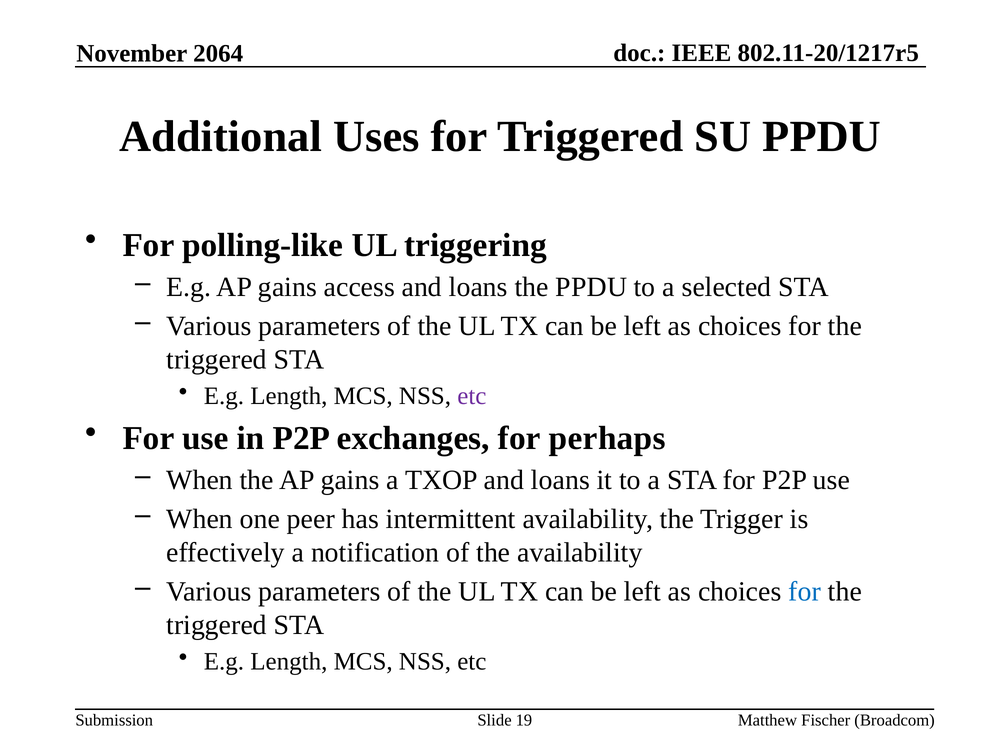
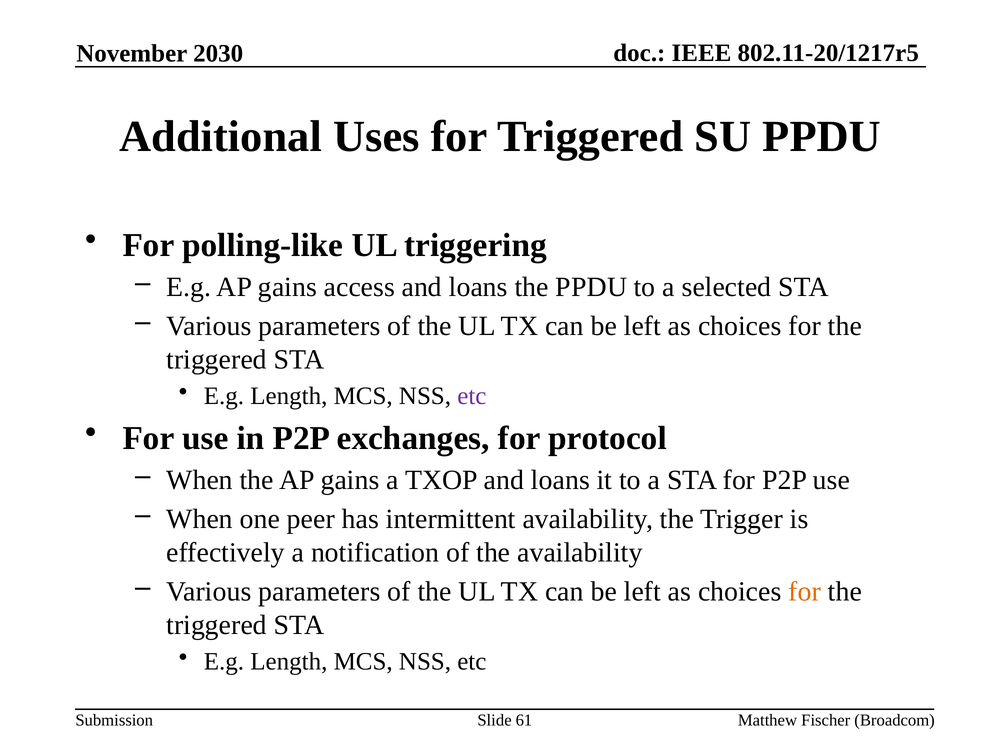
2064: 2064 -> 2030
perhaps: perhaps -> protocol
for at (805, 591) colour: blue -> orange
19: 19 -> 61
